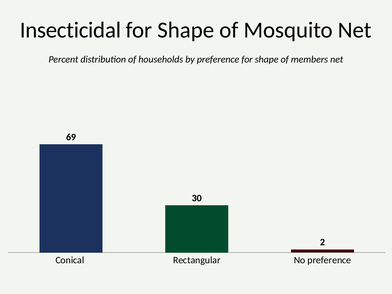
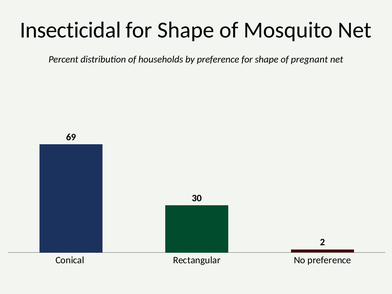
members: members -> pregnant
